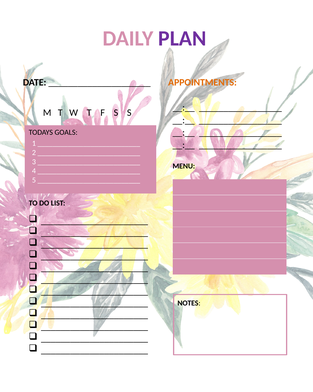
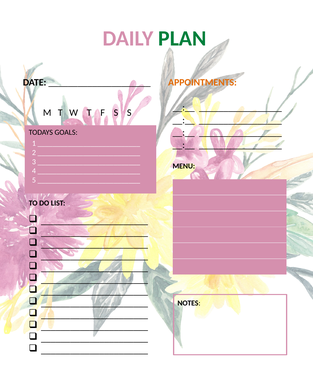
PLAN colour: purple -> green
